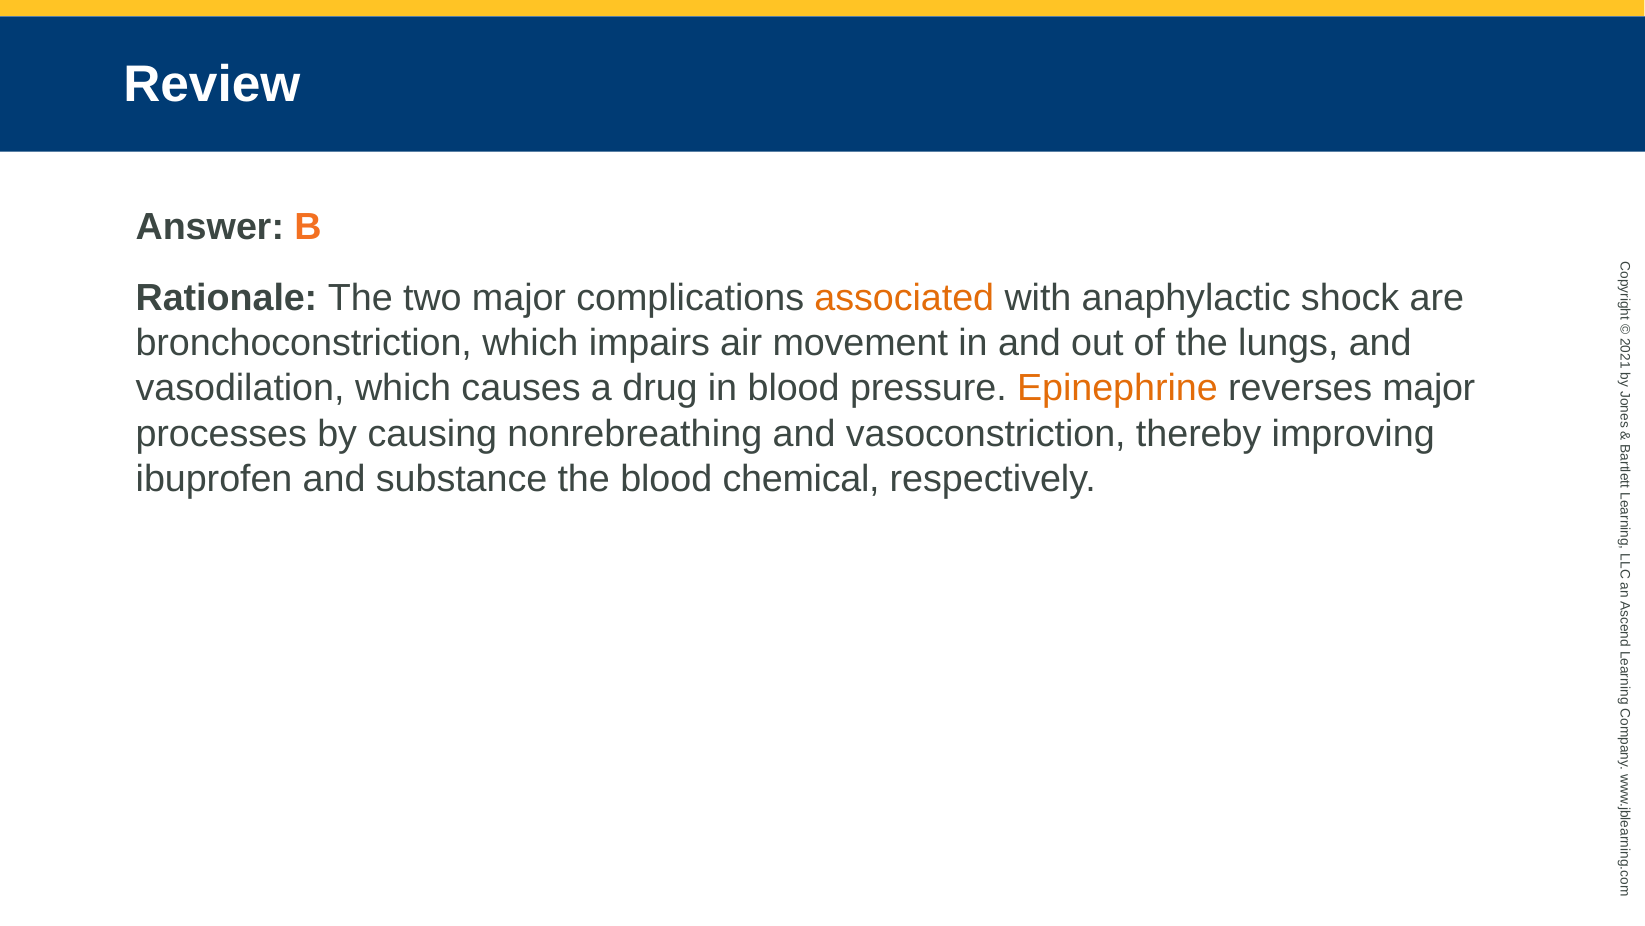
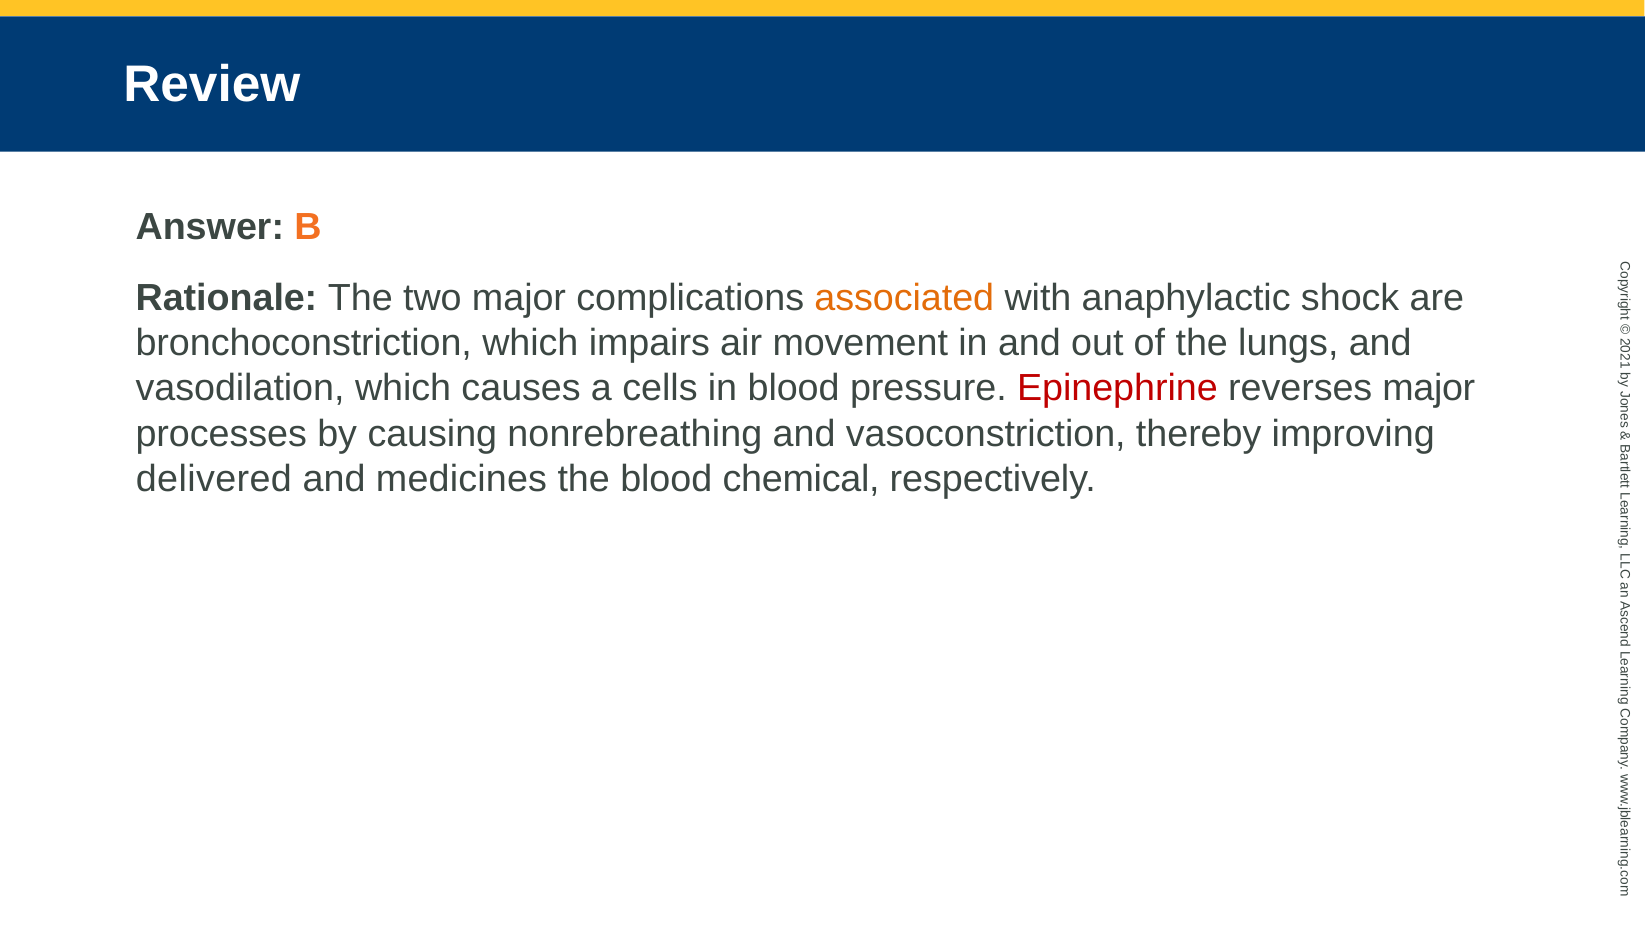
drug: drug -> cells
Epinephrine colour: orange -> red
ibuprofen: ibuprofen -> delivered
substance: substance -> medicines
